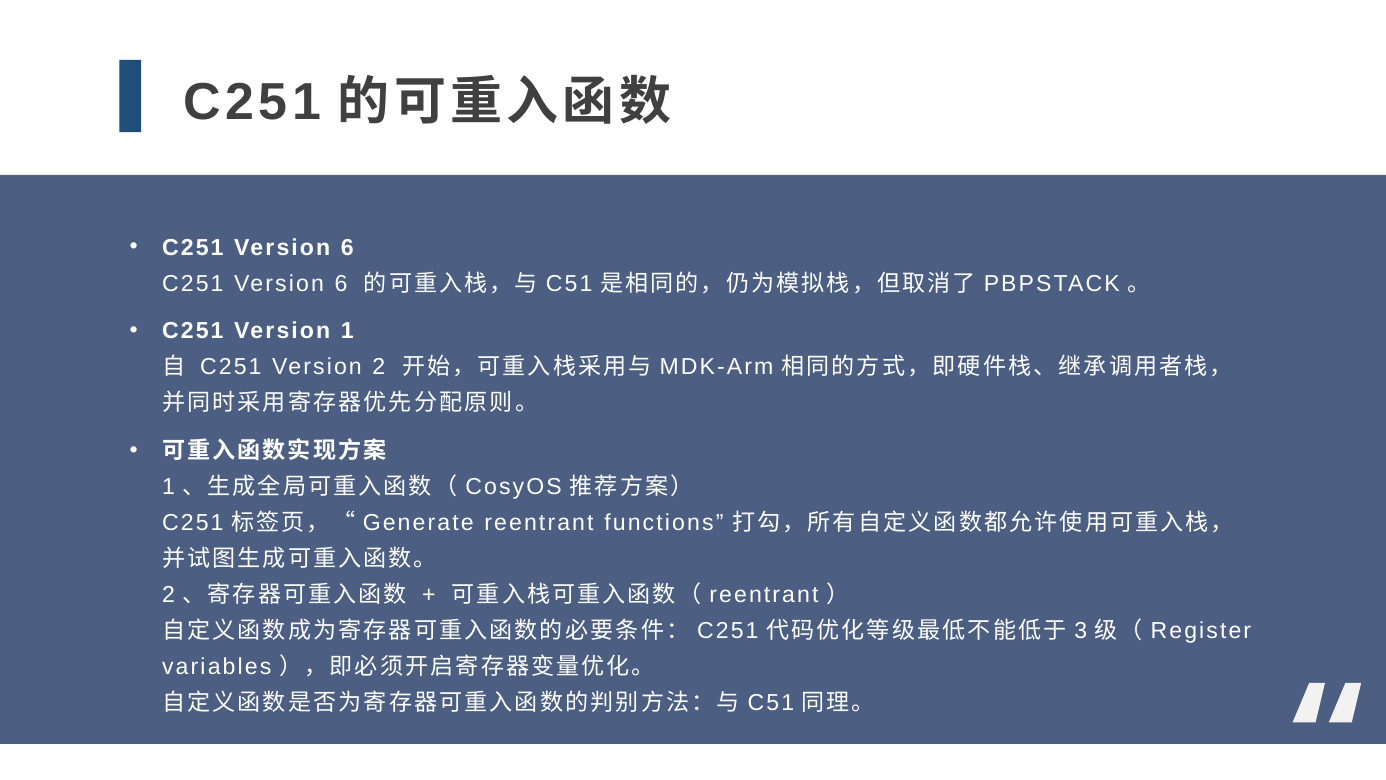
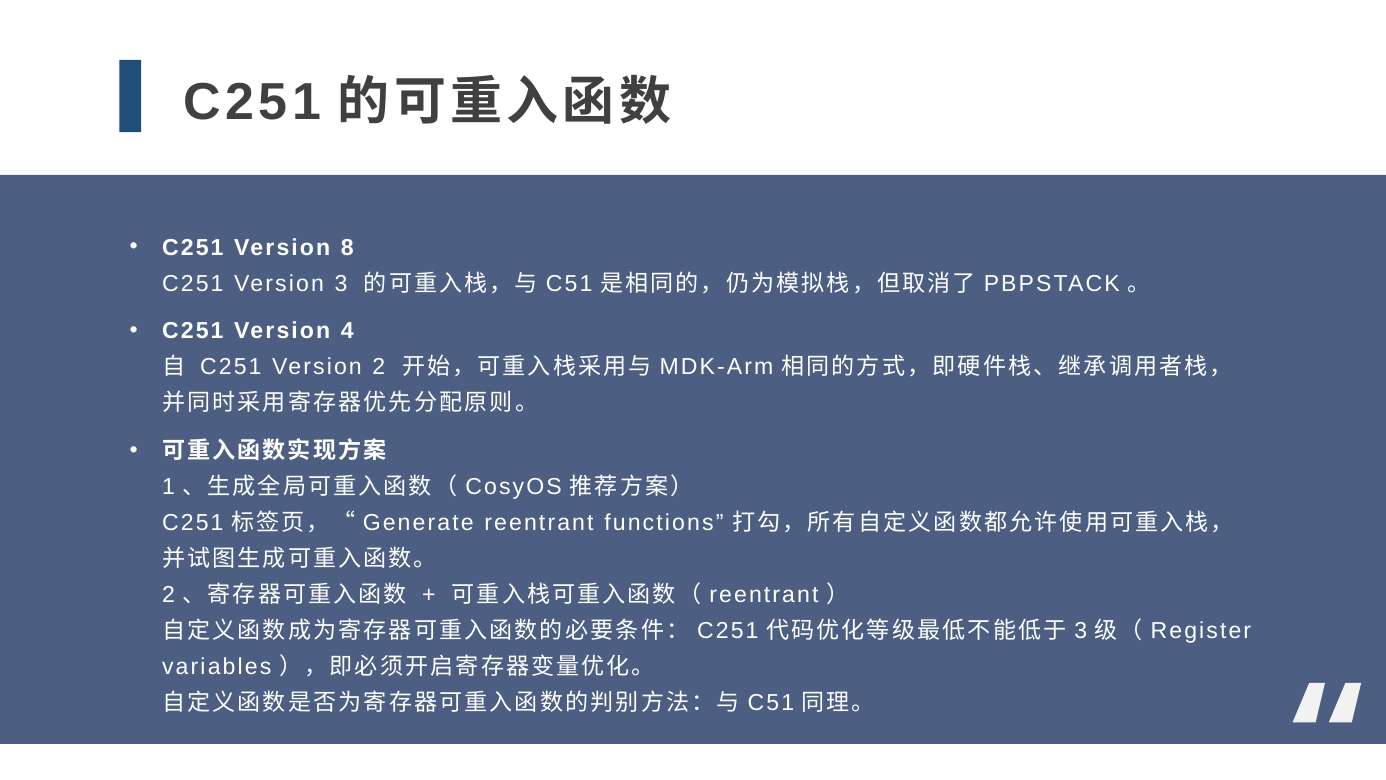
6 at (347, 248): 6 -> 8
6 at (341, 284): 6 -> 3
Version 1: 1 -> 4
